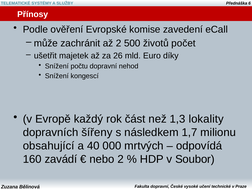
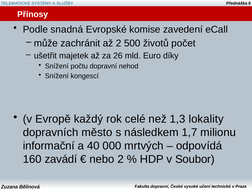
ověření: ověření -> snadná
část: část -> celé
šířeny: šířeny -> město
obsahující: obsahující -> informační
